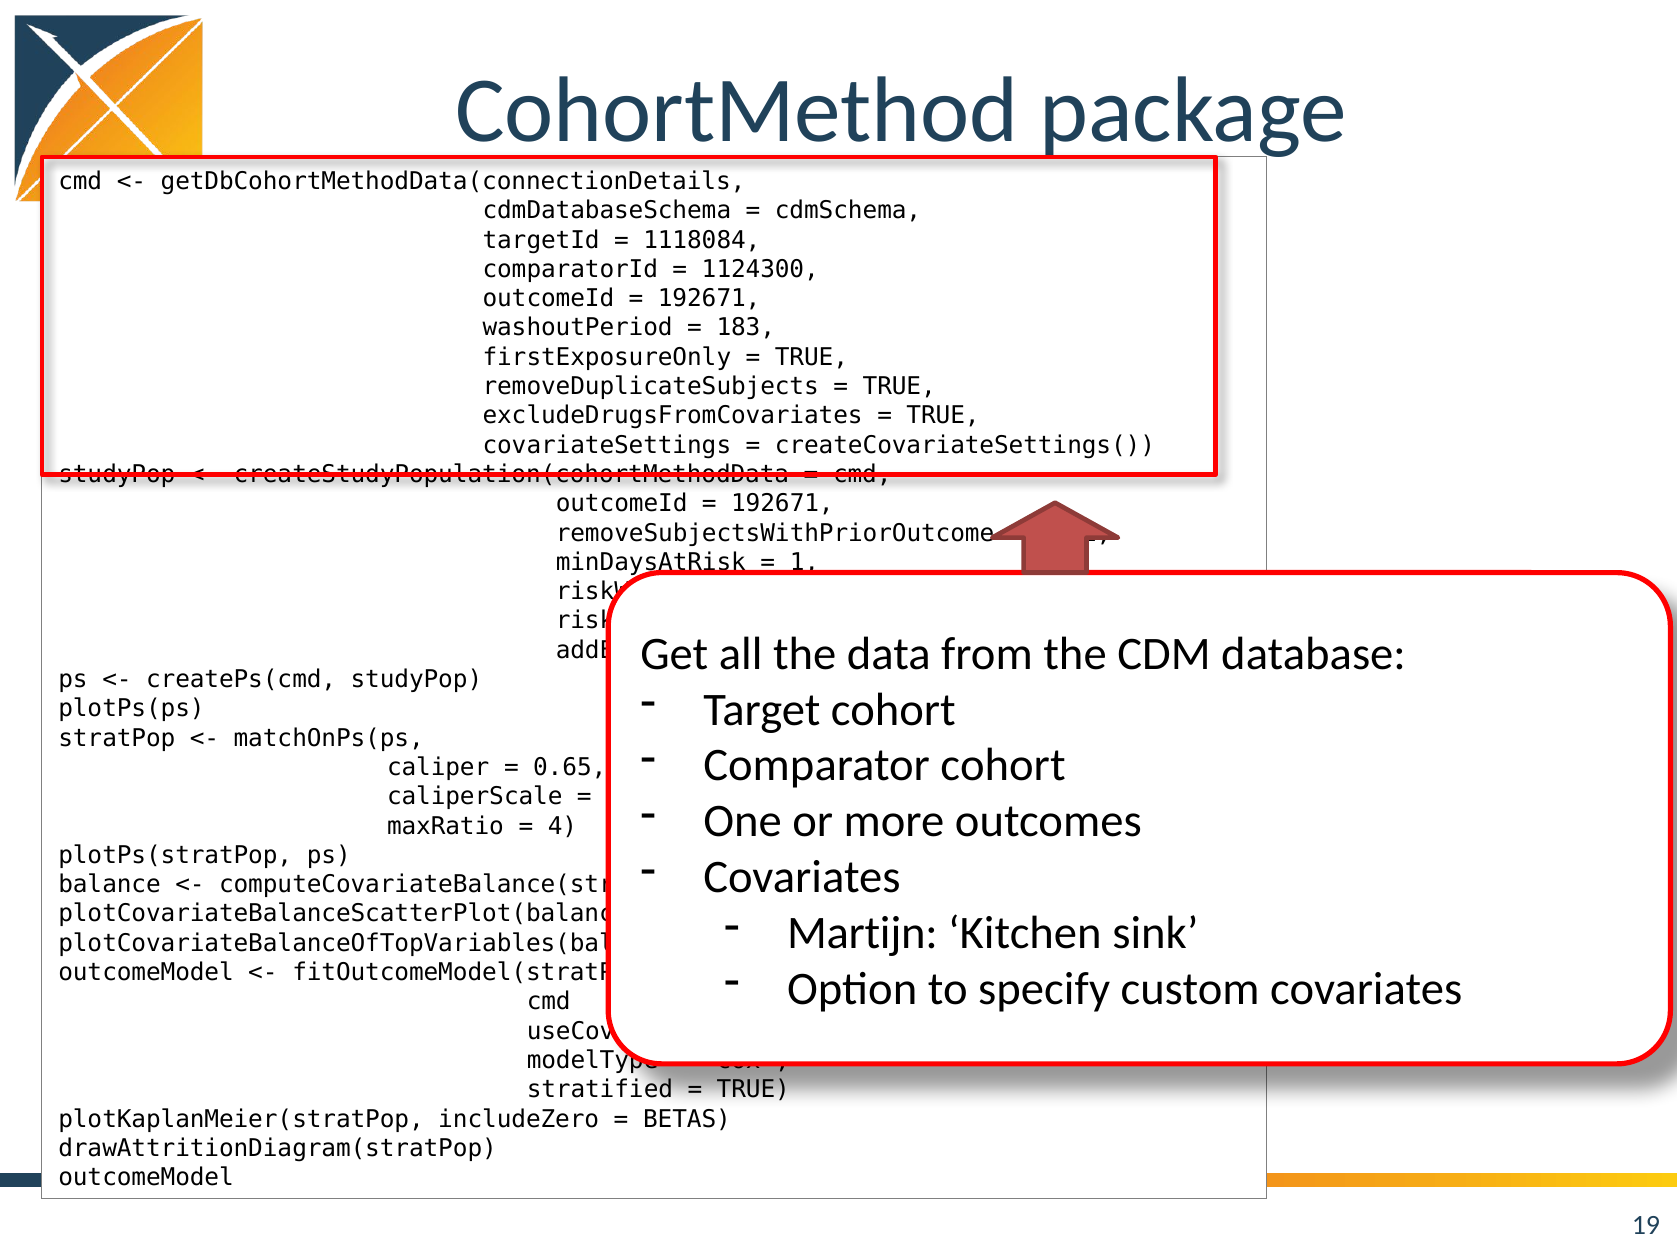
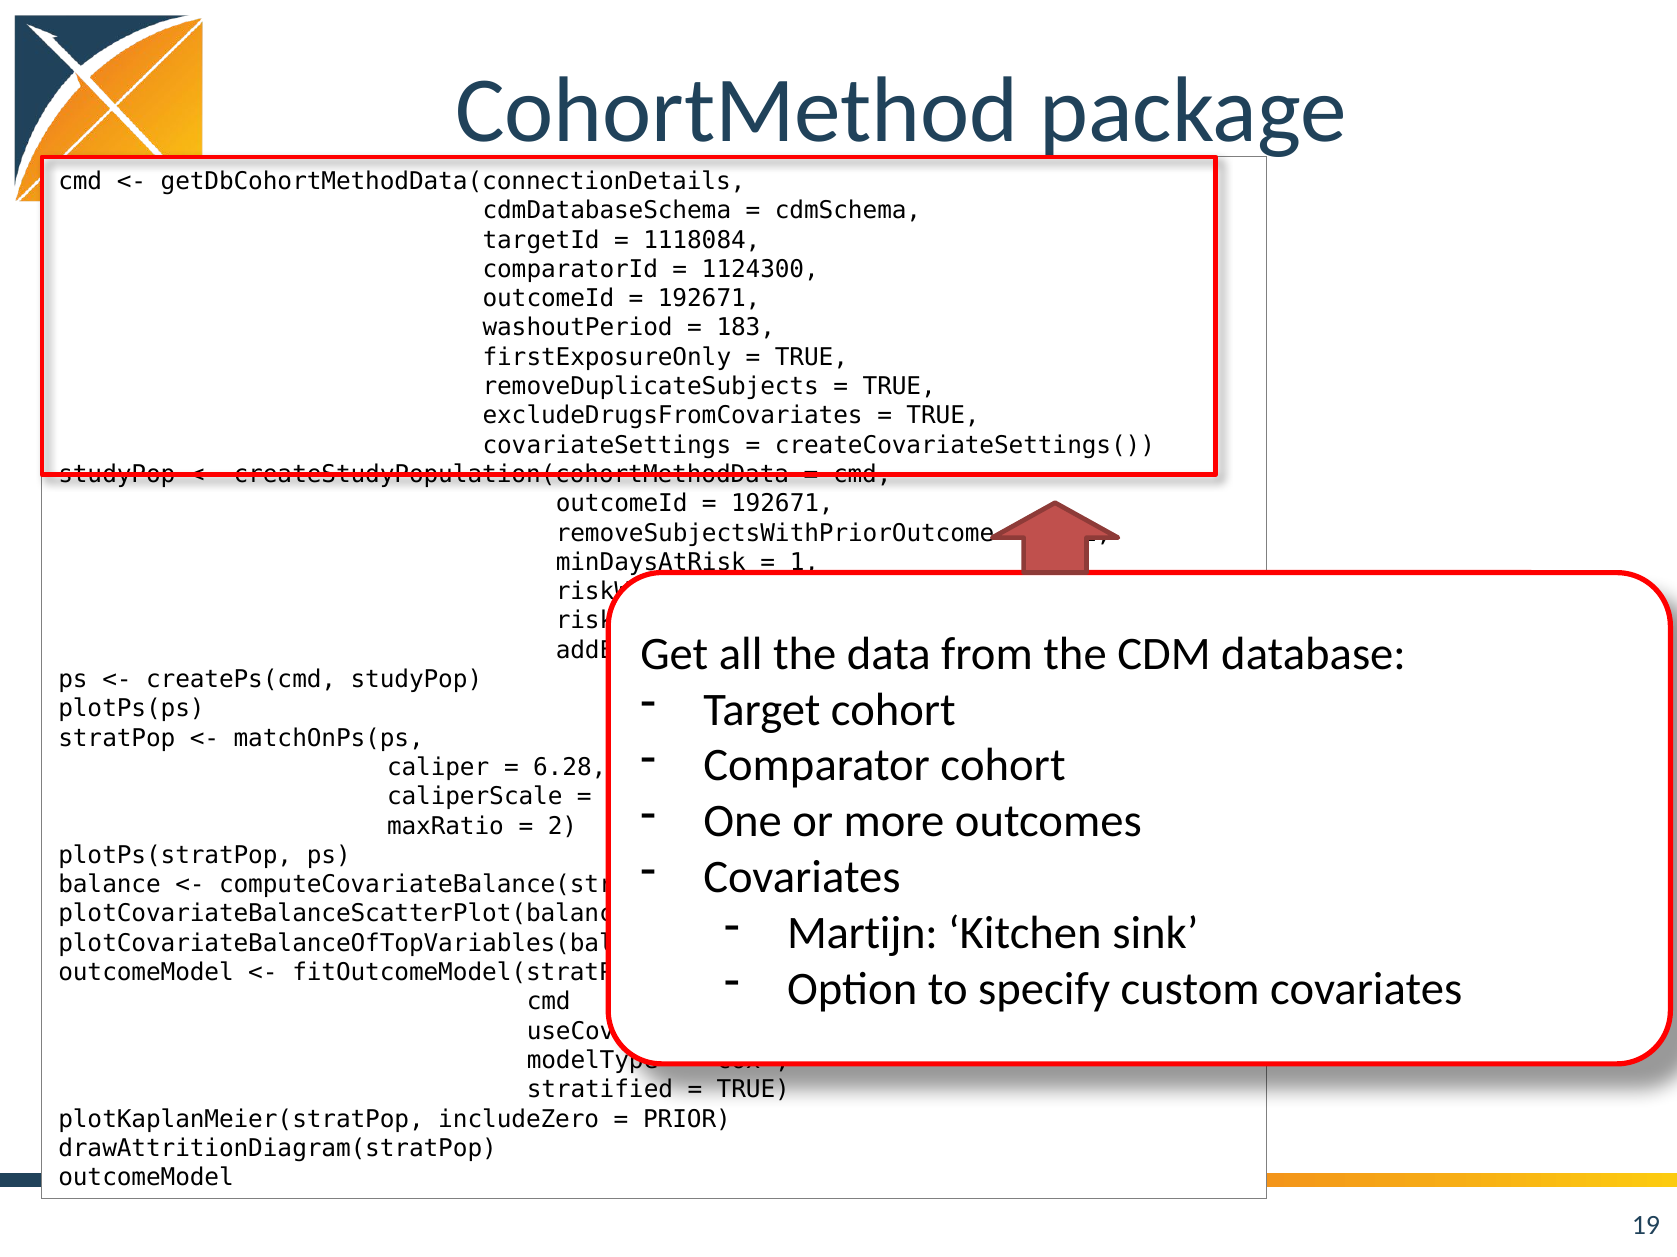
0.65: 0.65 -> 6.28
4: 4 -> 2
BETAS: BETAS -> PRIOR
